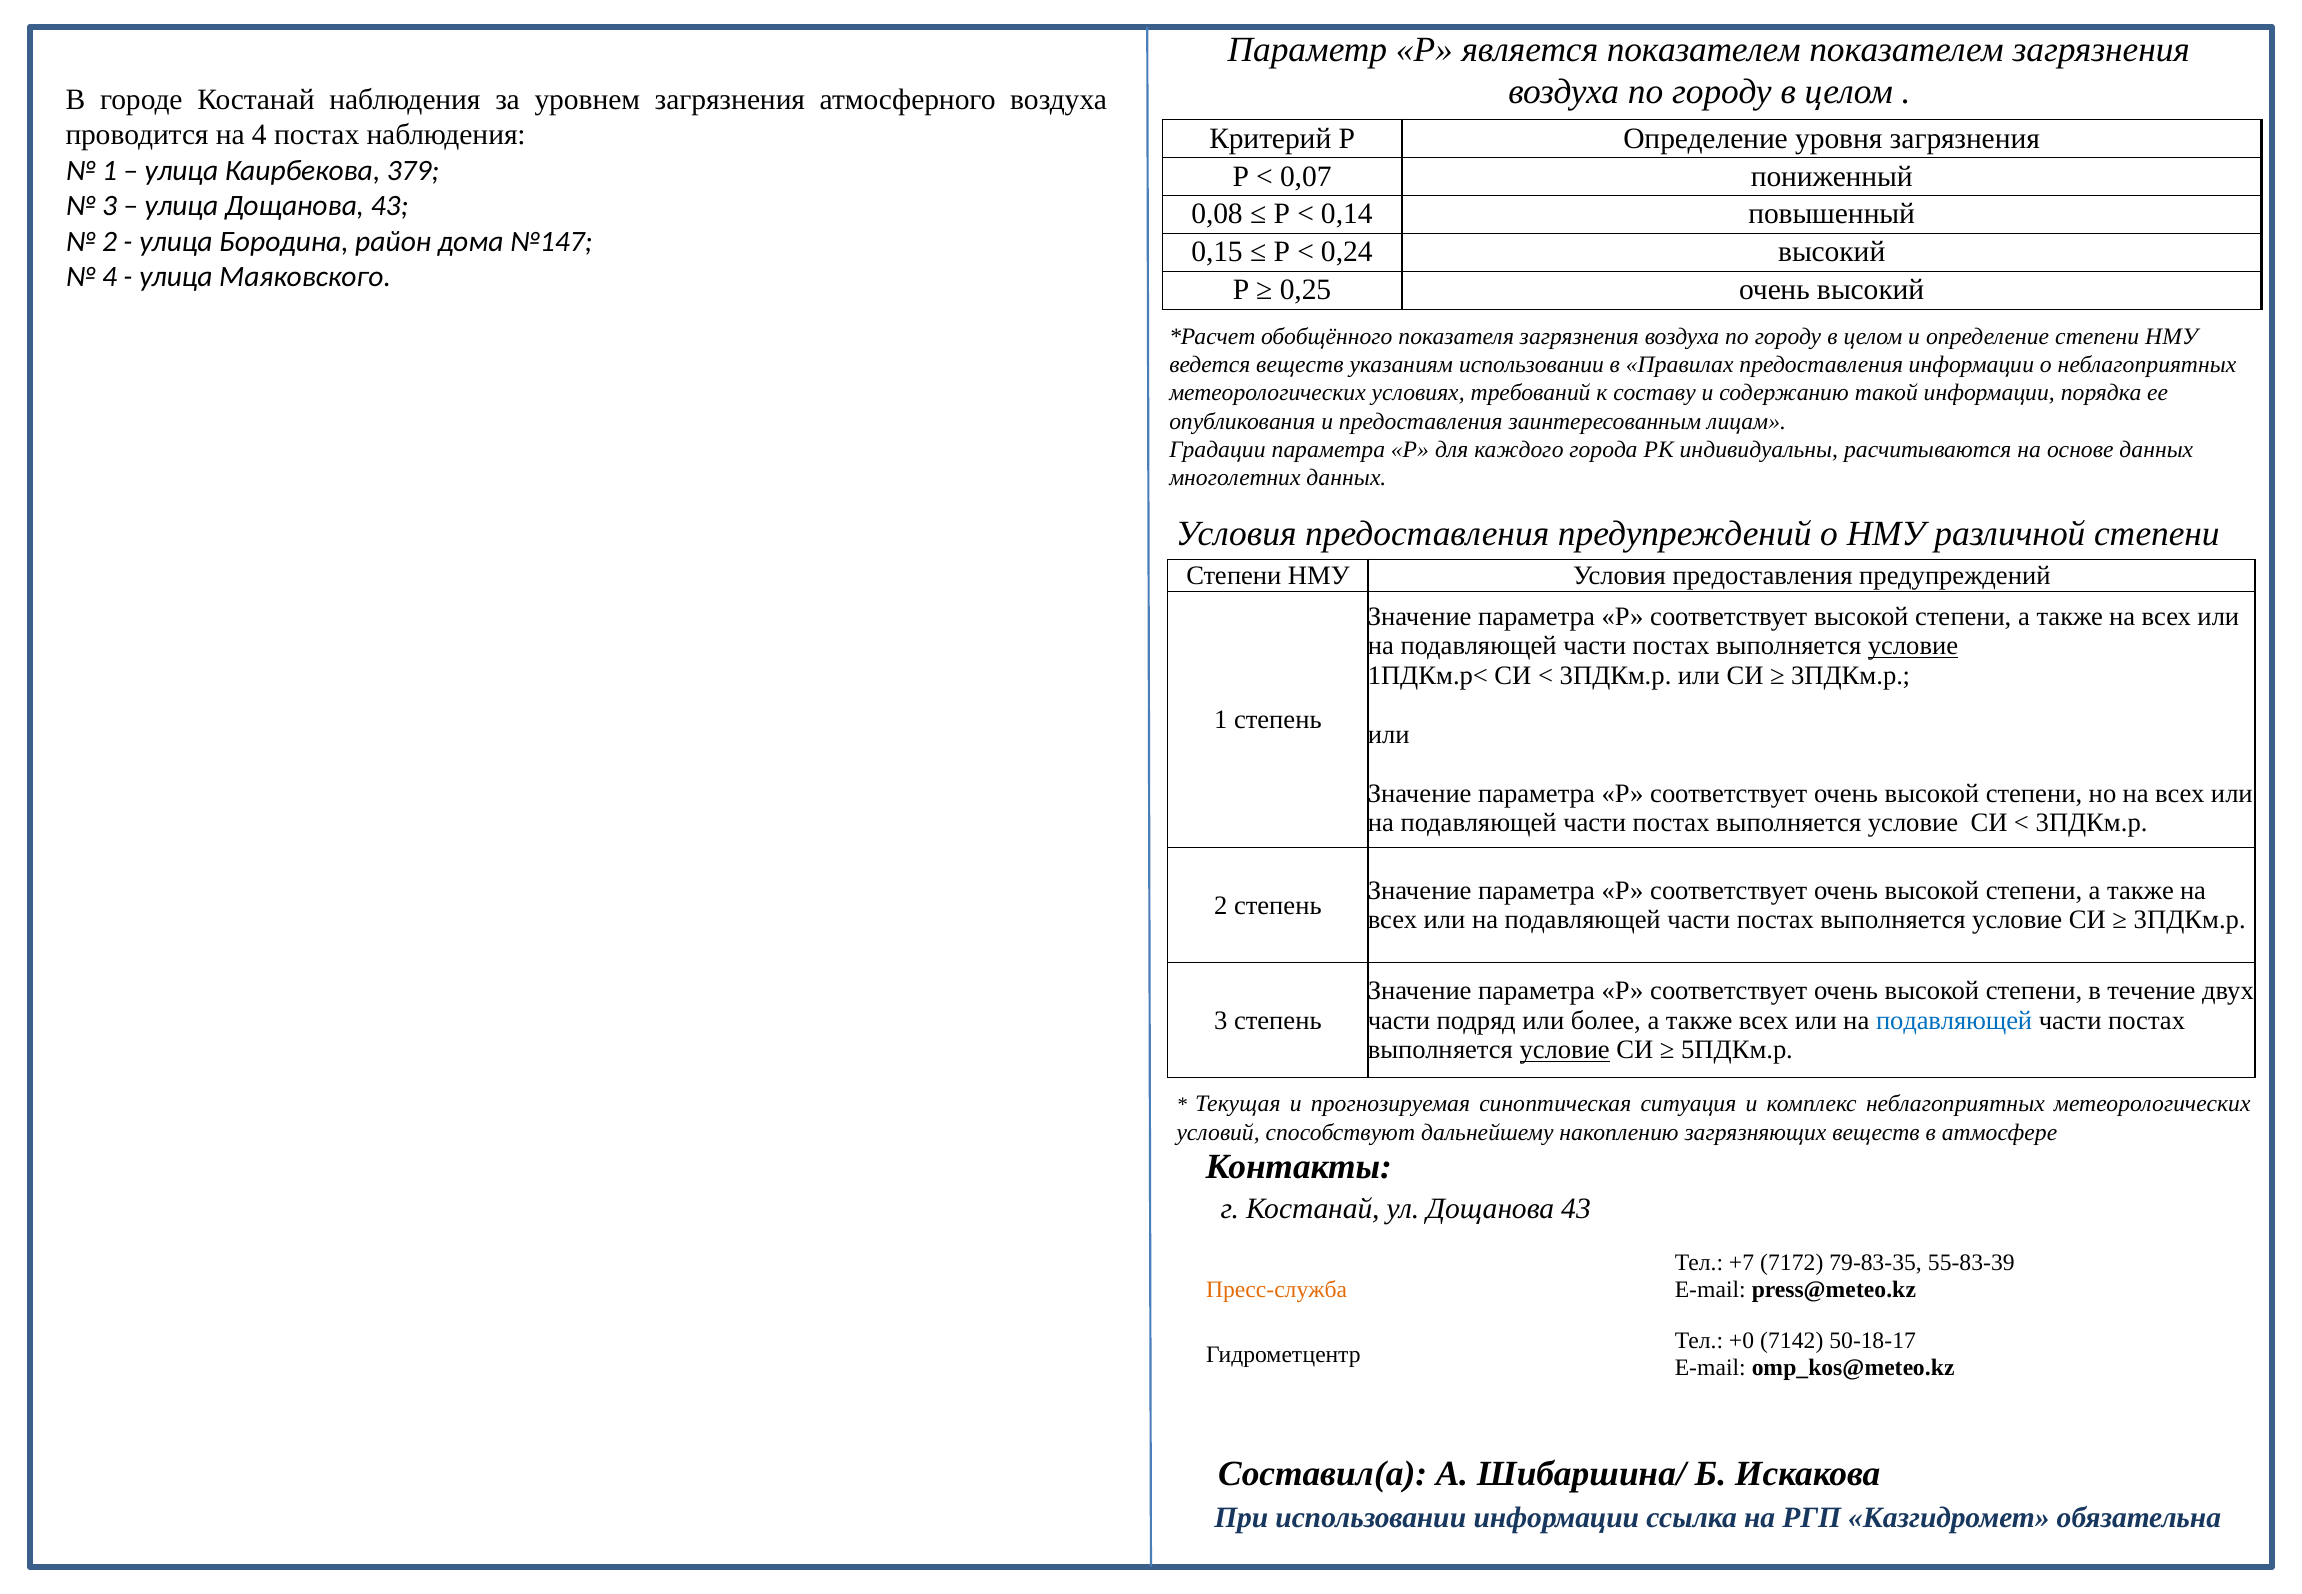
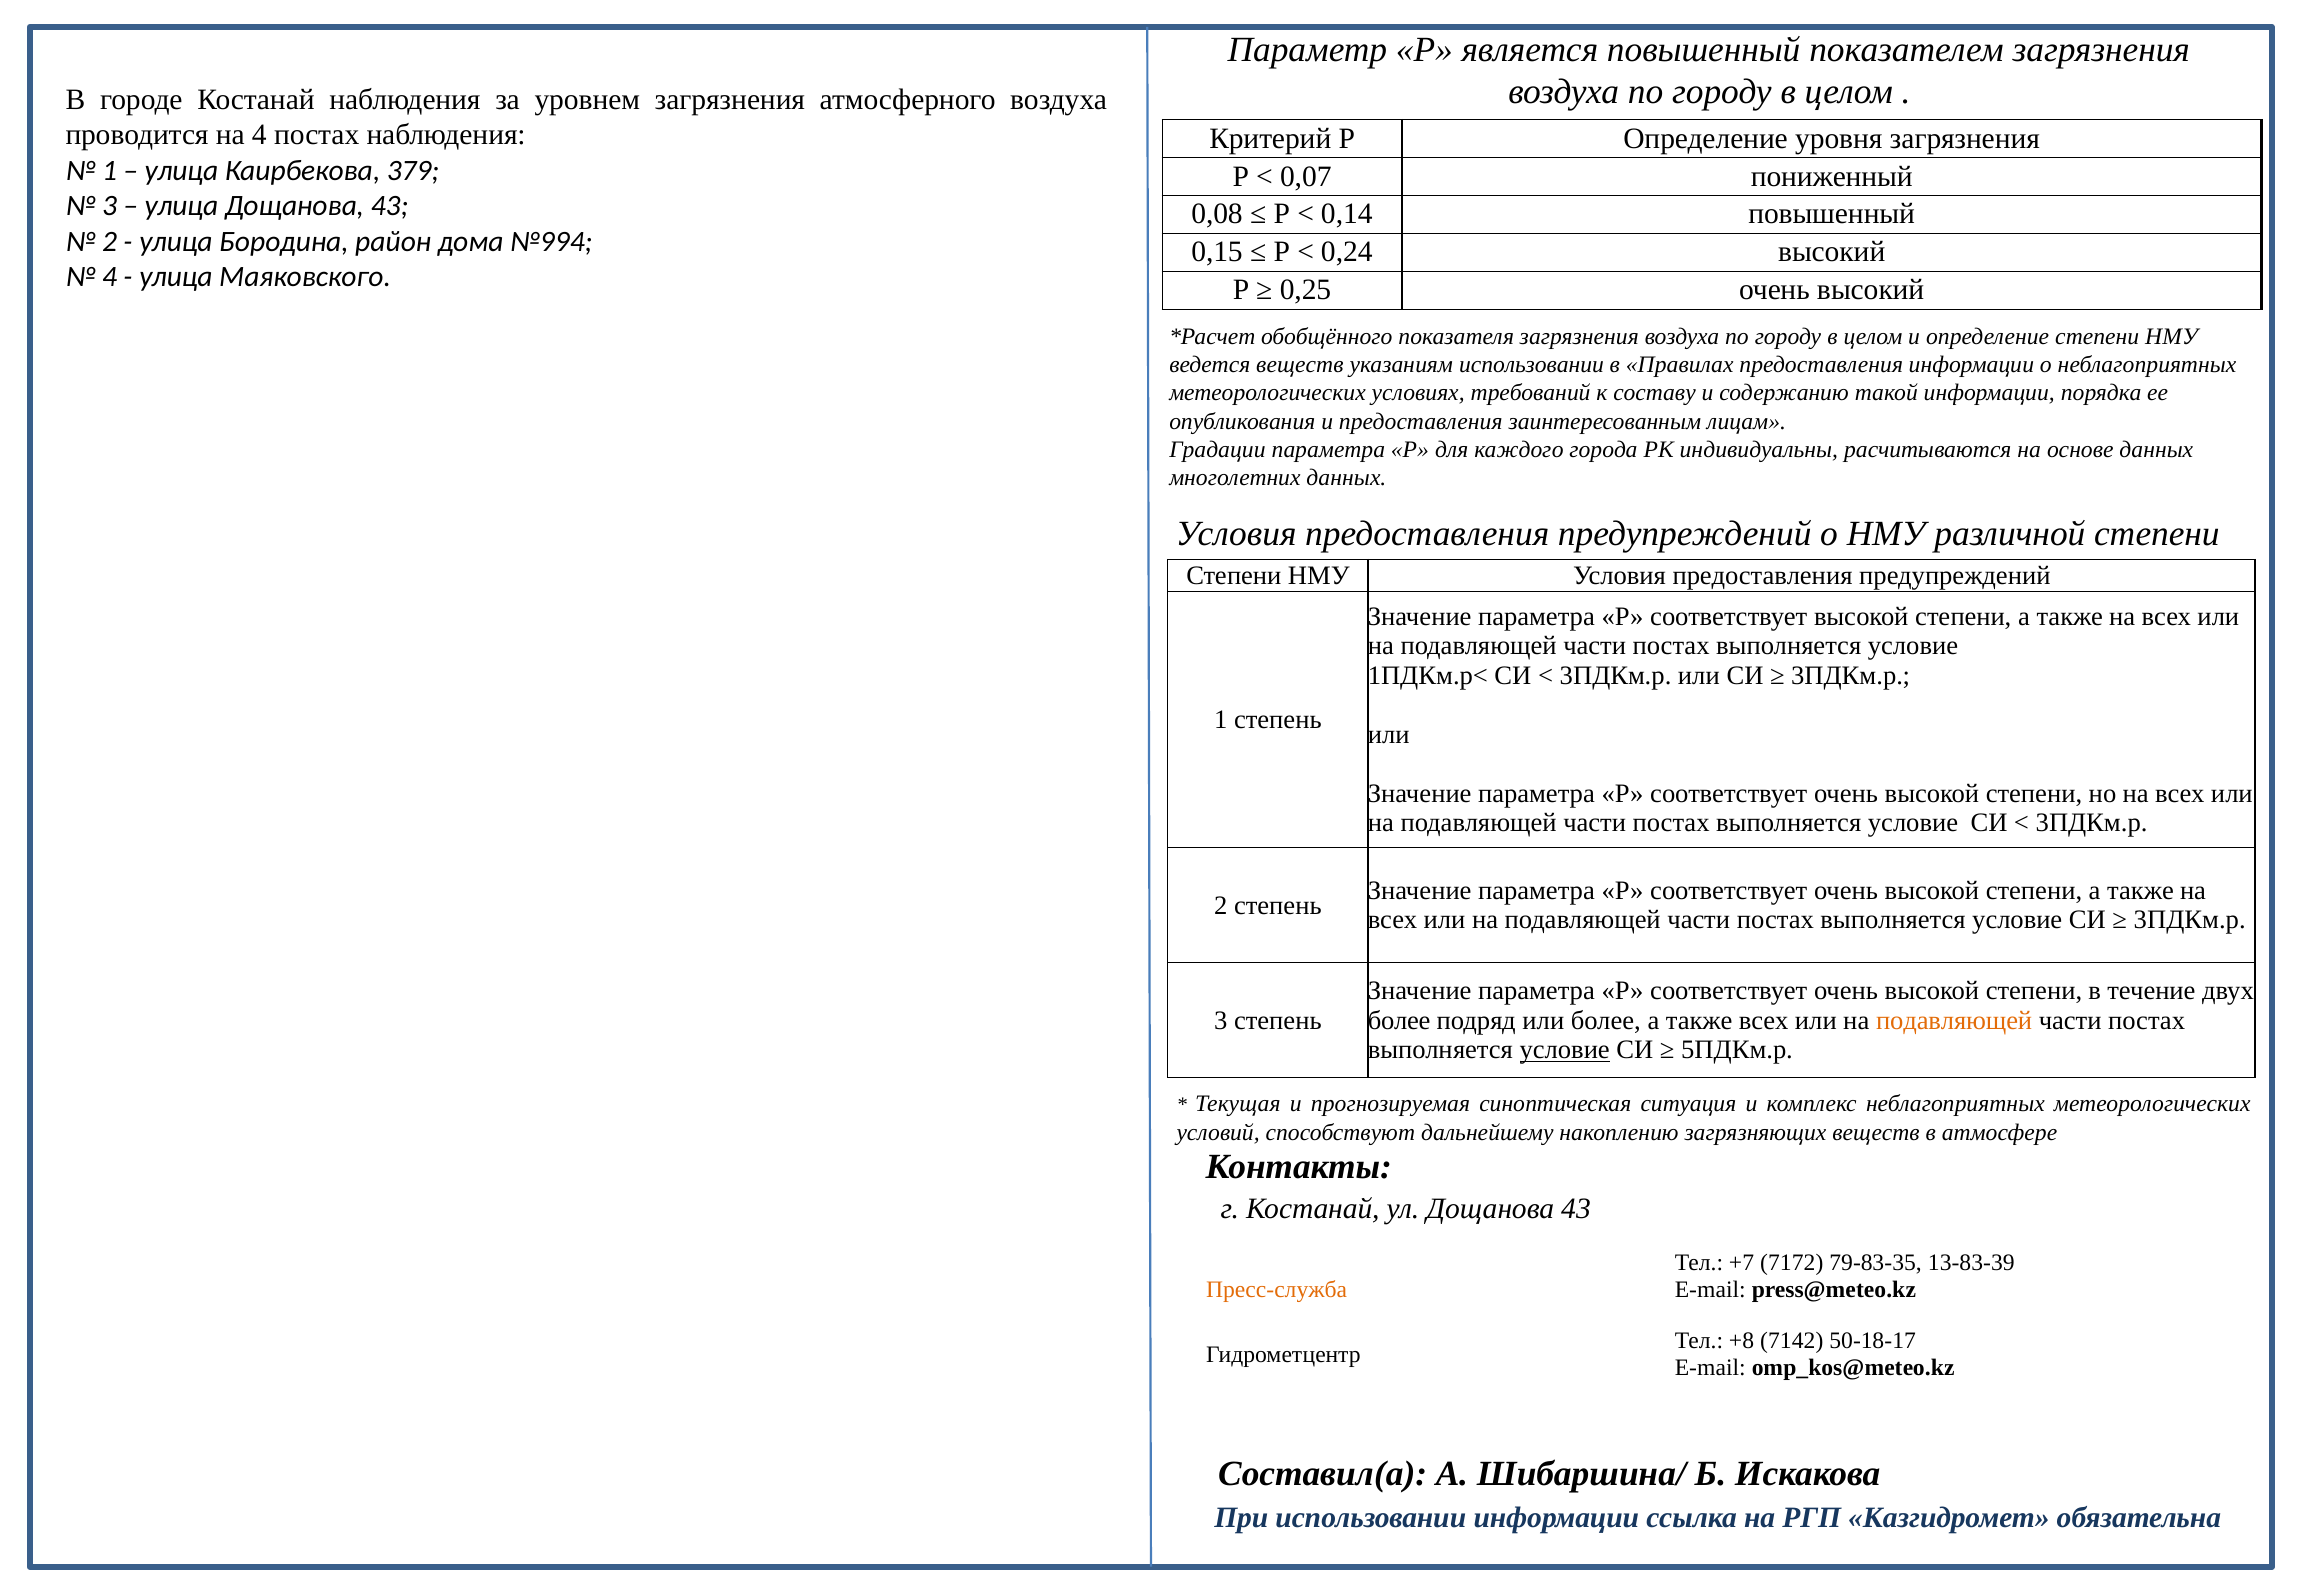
является показателем: показателем -> повышенный
№147: №147 -> №994
условие at (1913, 646) underline: present -> none
части at (1399, 1020): части -> более
подавляющей at (1954, 1020) colour: blue -> orange
55-83-39: 55-83-39 -> 13-83-39
+0: +0 -> +8
